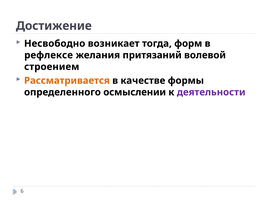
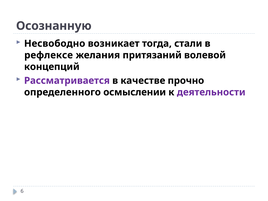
Достижение: Достижение -> Осознанную
форм: форм -> стали
строением: строением -> концепций
Рассматривается colour: orange -> purple
формы: формы -> прочно
